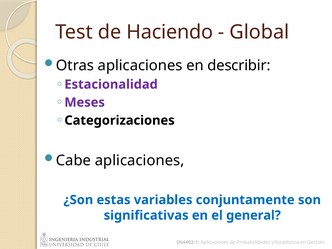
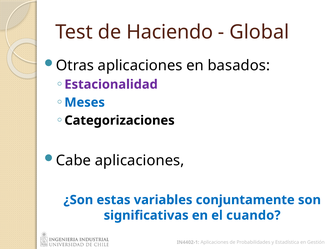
describir: describir -> basados
Meses colour: purple -> blue
general: general -> cuando
